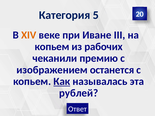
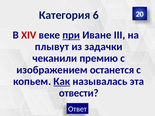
5: 5 -> 6
XIV colour: orange -> red
при underline: none -> present
копьем at (52, 47): копьем -> плывут
рабочих: рабочих -> задачки
рублей: рублей -> отвести
